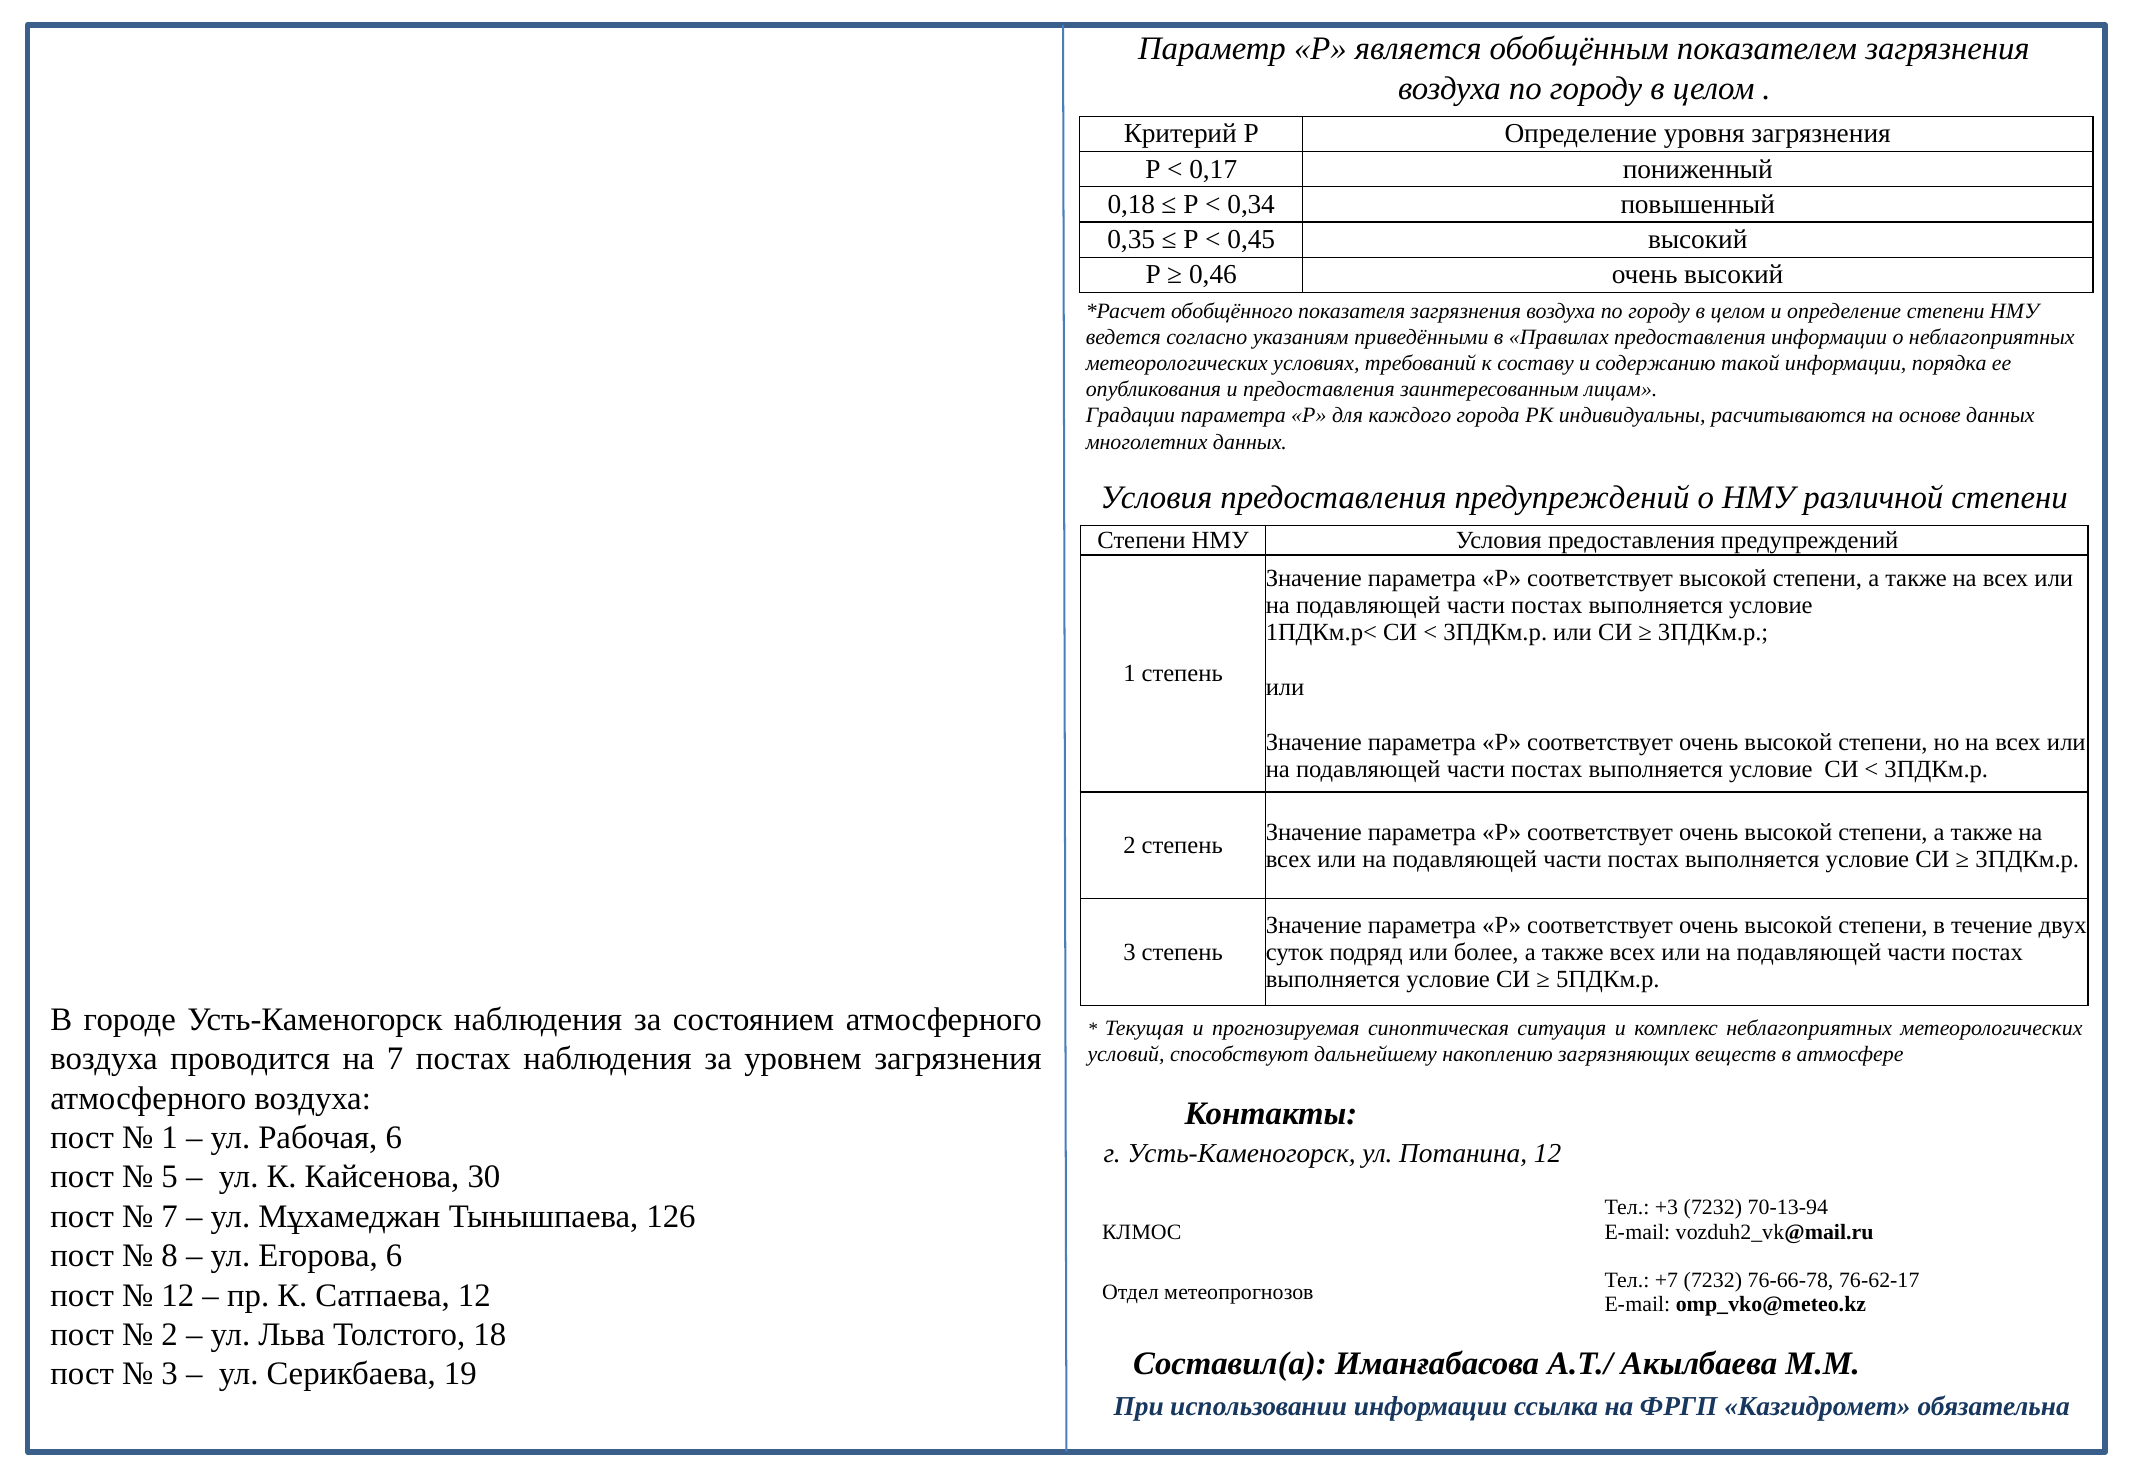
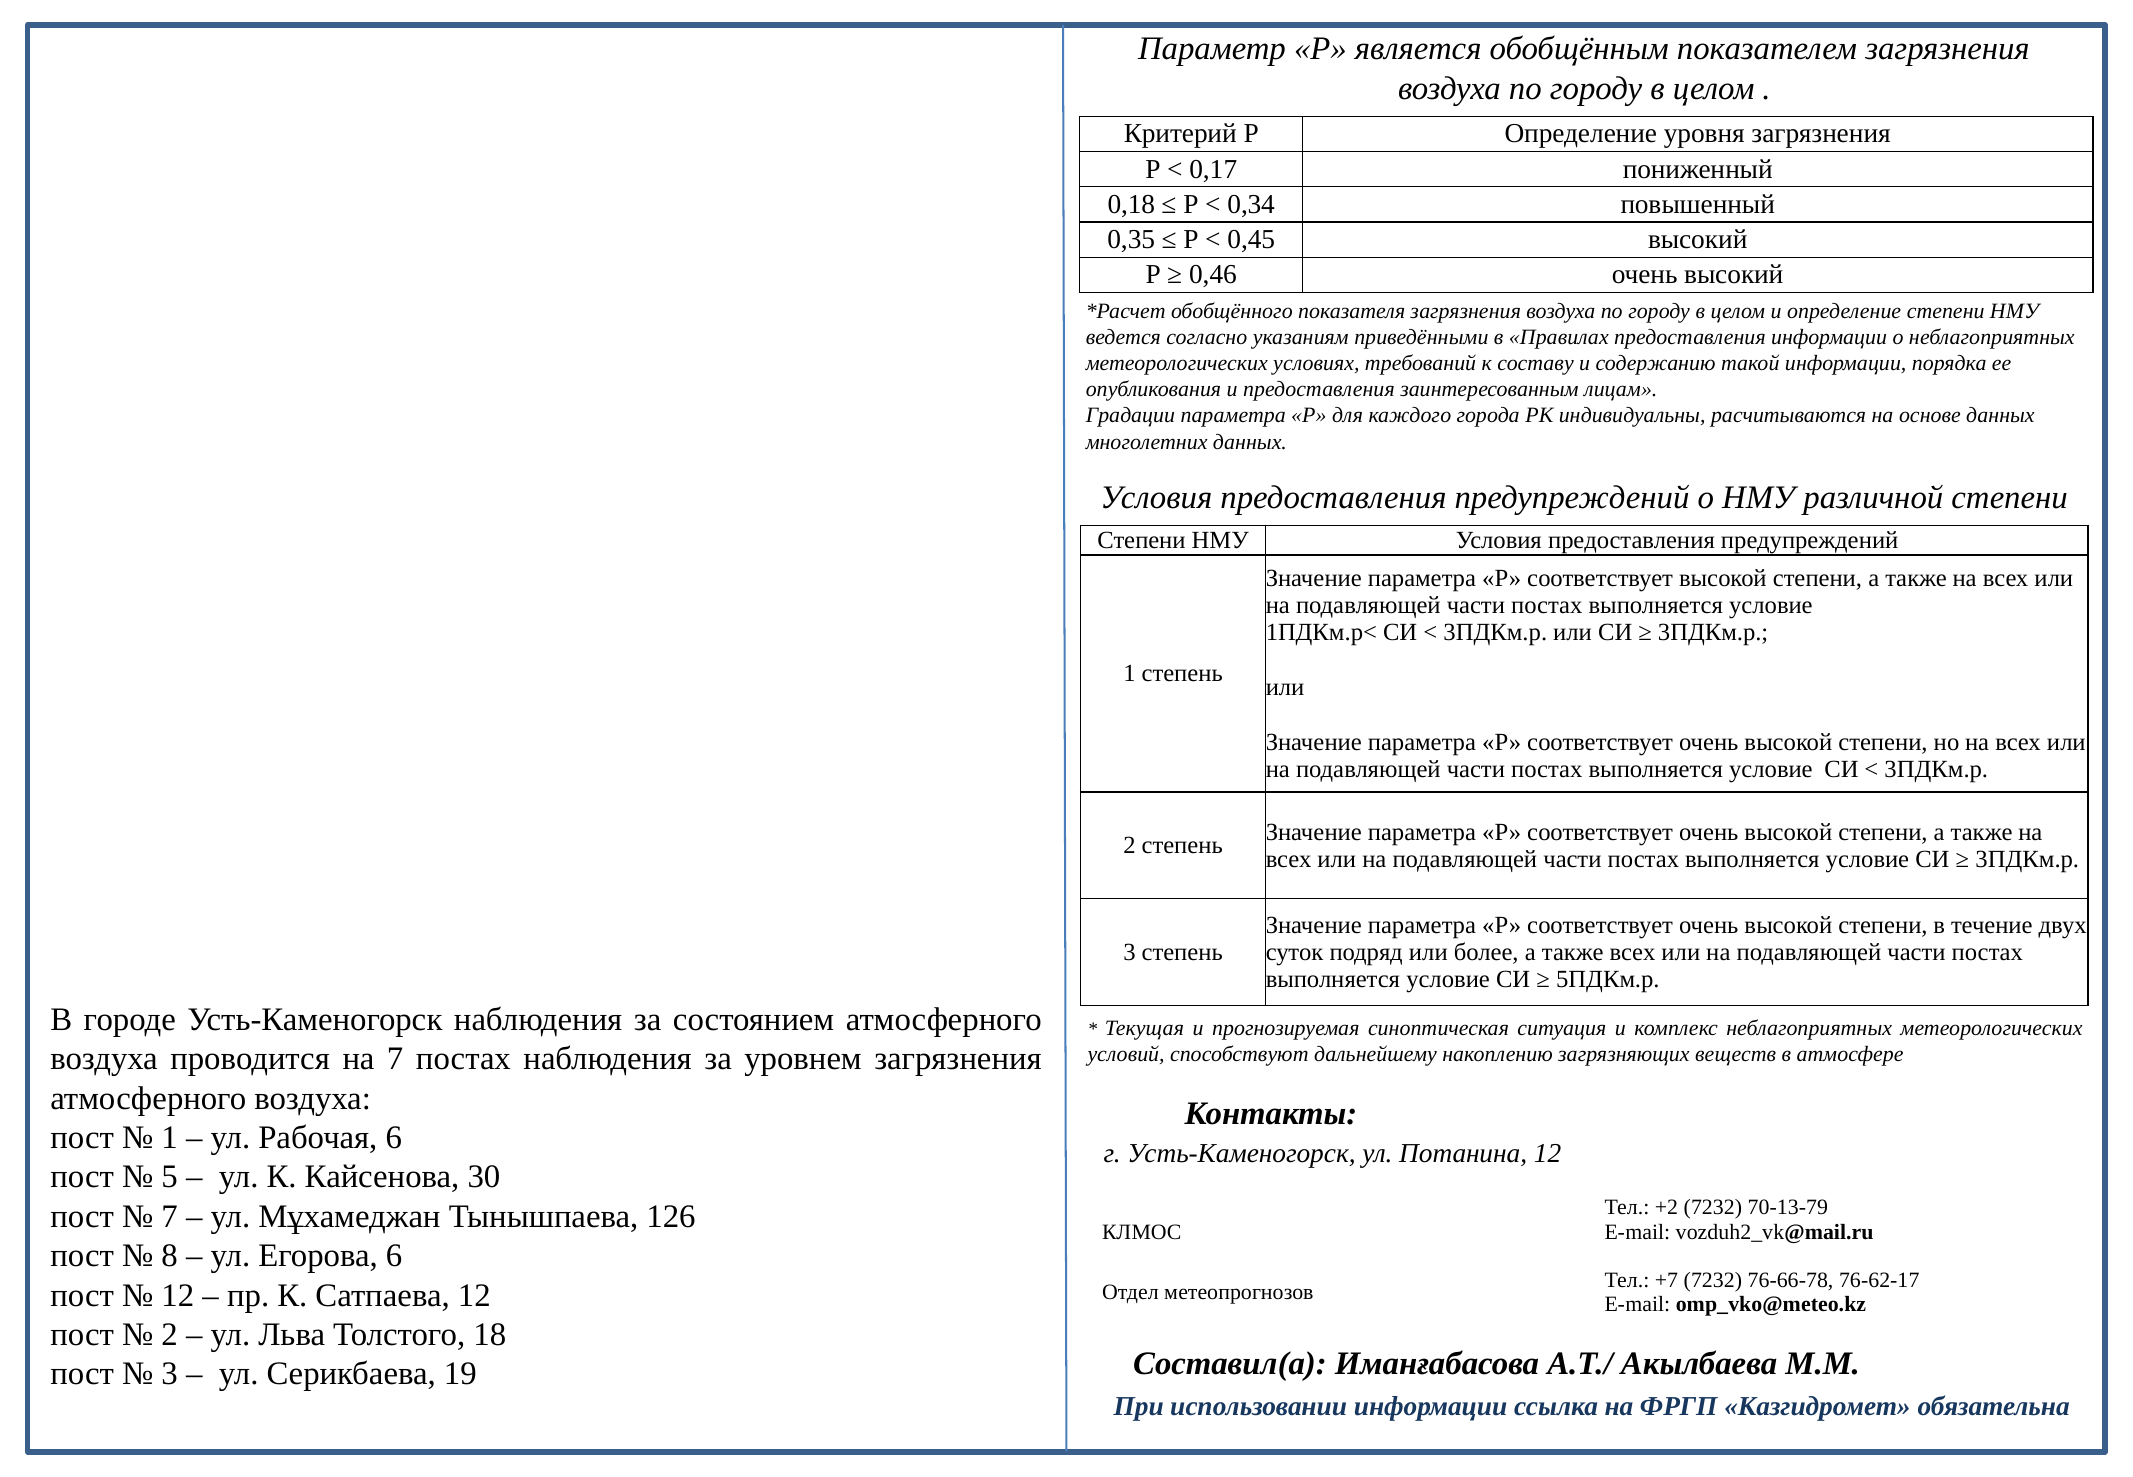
+3: +3 -> +2
70-13-94: 70-13-94 -> 70-13-79
